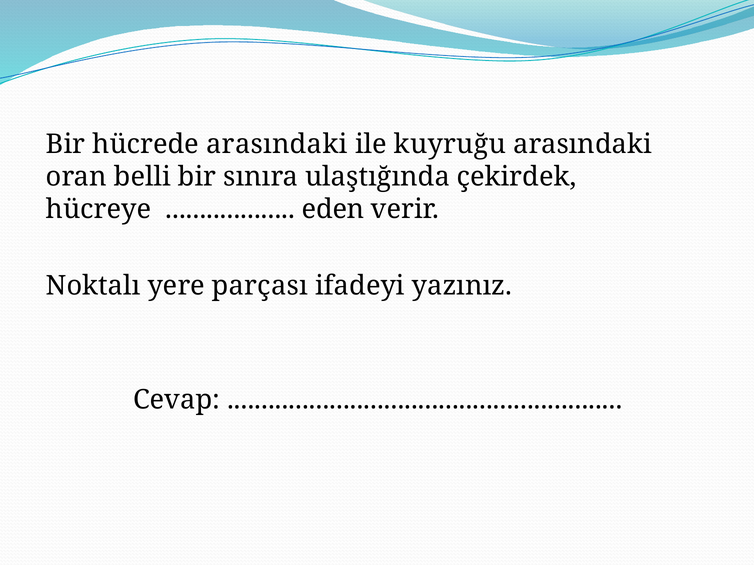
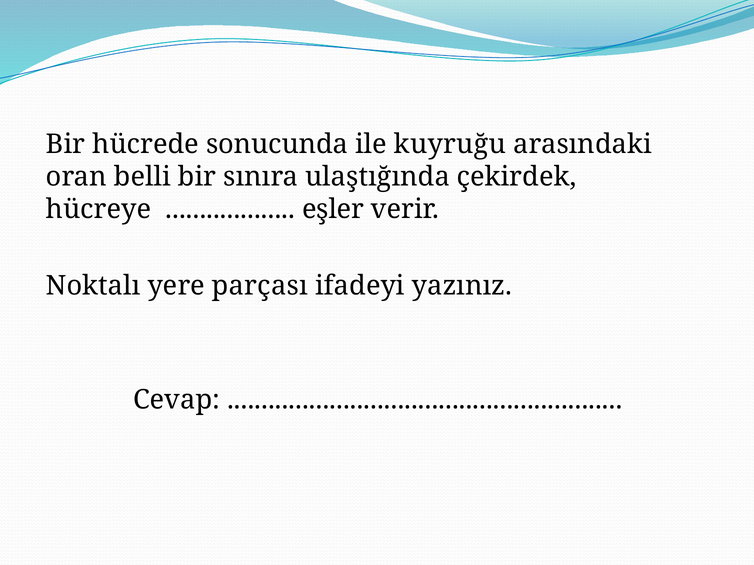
hücrede arasındaki: arasındaki -> sonucunda
eden: eden -> eşler
